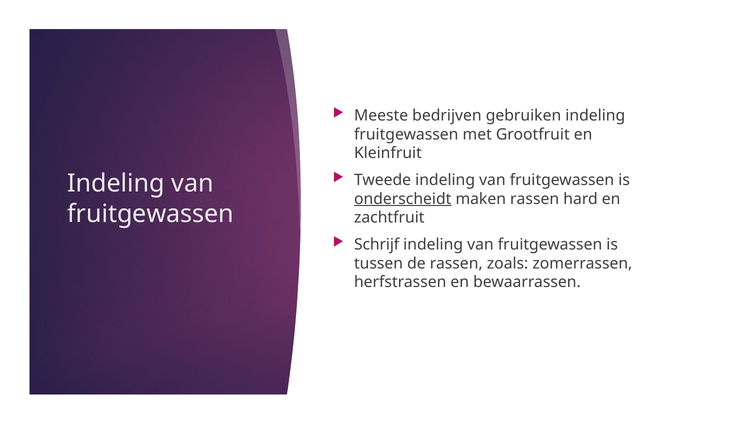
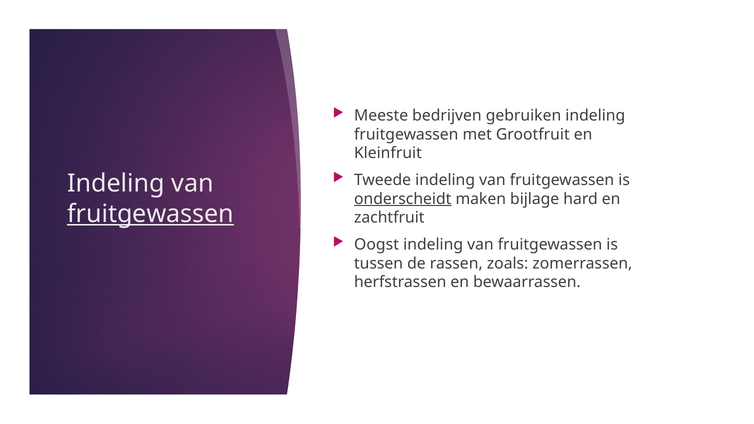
maken rassen: rassen -> bijlage
fruitgewassen at (151, 214) underline: none -> present
Schrijf: Schrijf -> Oogst
